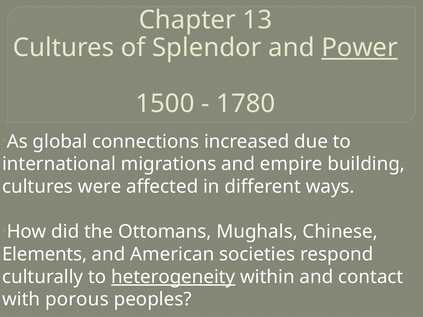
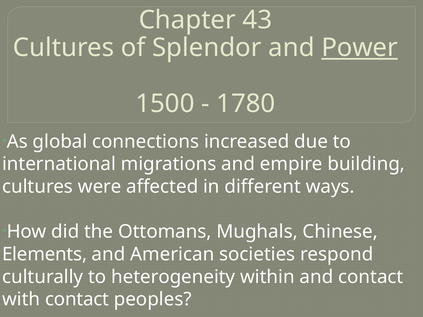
13: 13 -> 43
heterogeneity underline: present -> none
with porous: porous -> contact
